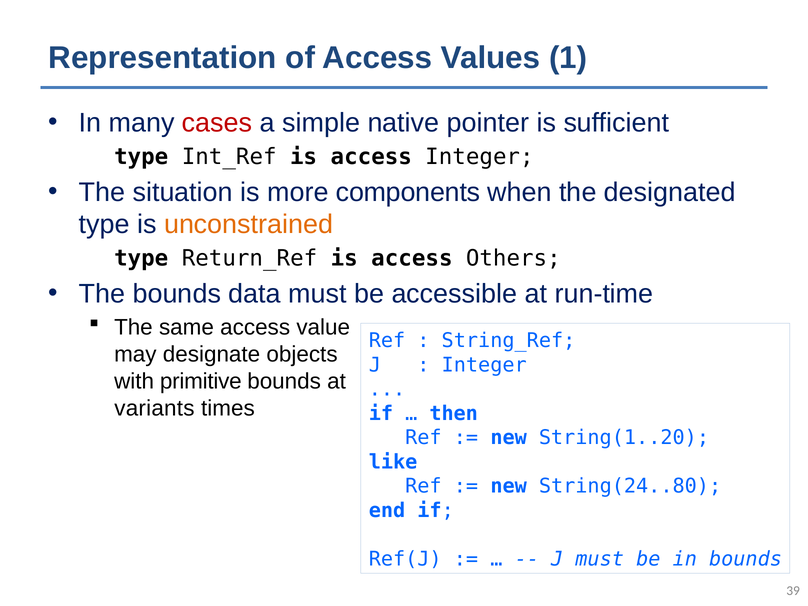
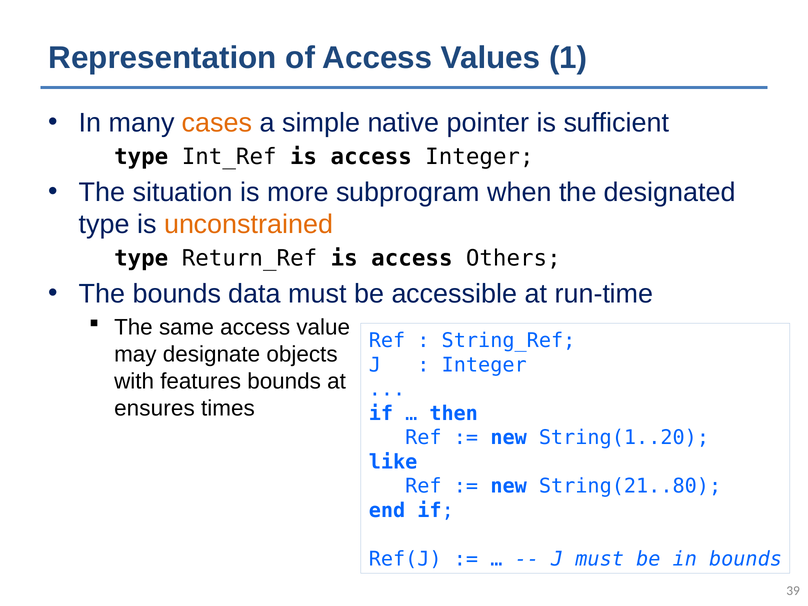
cases colour: red -> orange
components: components -> subprogram
primitive: primitive -> features
variants: variants -> ensures
String(24..80: String(24..80 -> String(21..80
